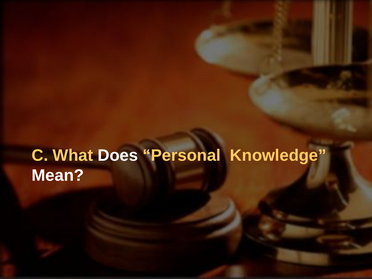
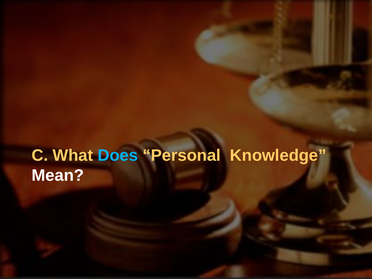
Does colour: white -> light blue
